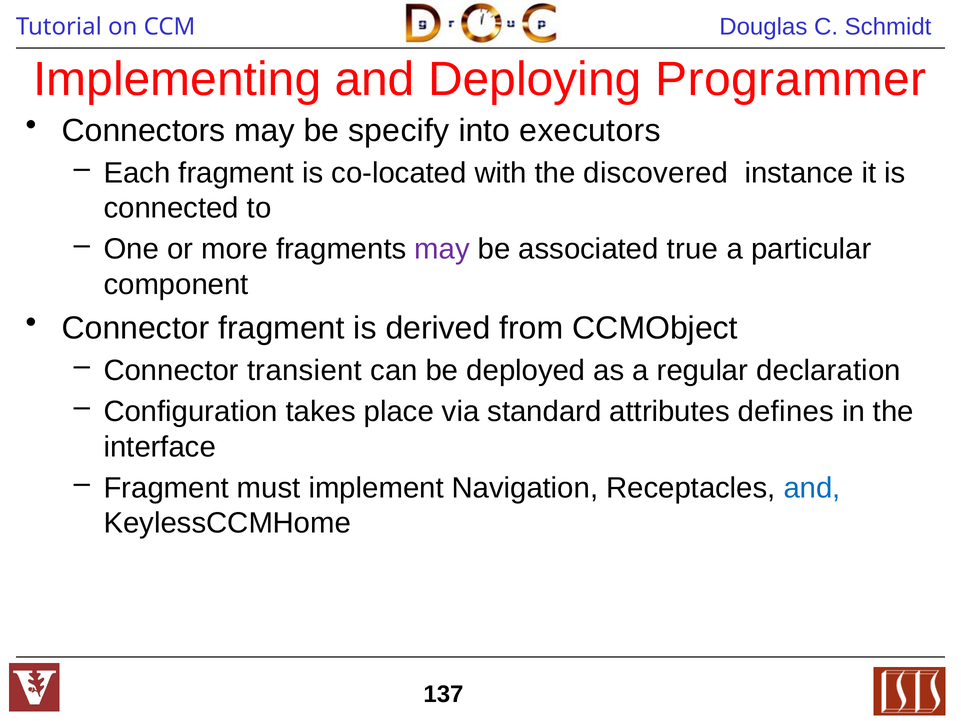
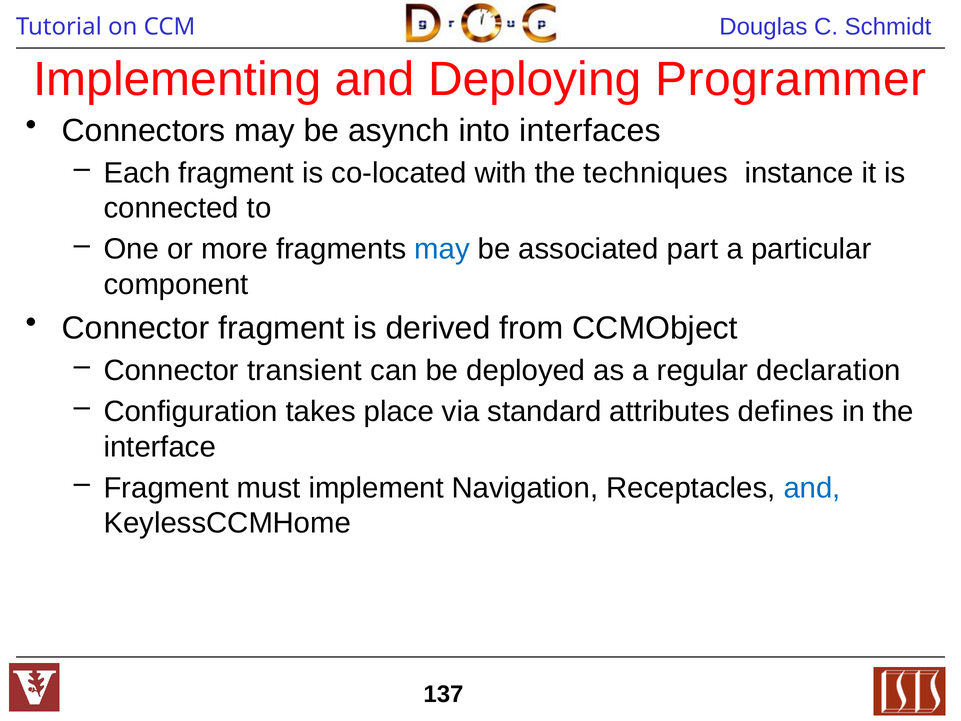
specify: specify -> asynch
executors: executors -> interfaces
discovered: discovered -> techniques
may at (442, 249) colour: purple -> blue
true: true -> part
